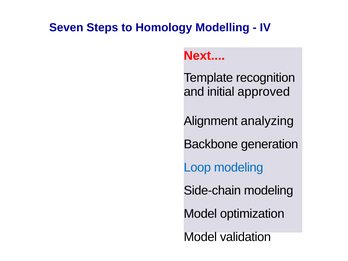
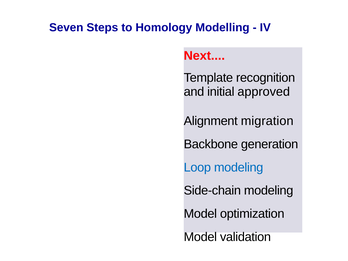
analyzing: analyzing -> migration
